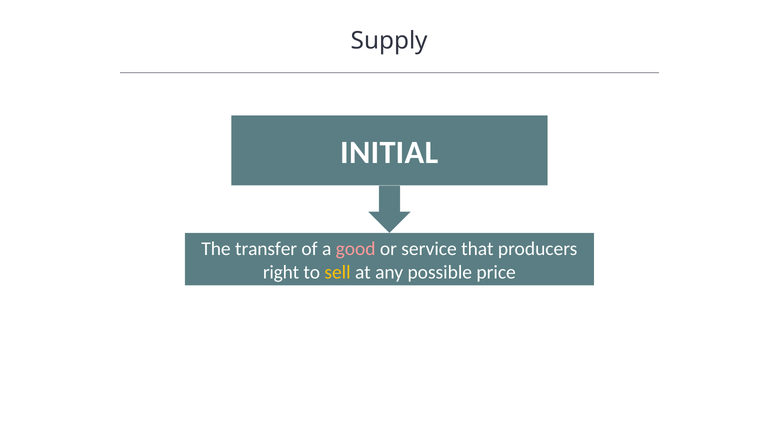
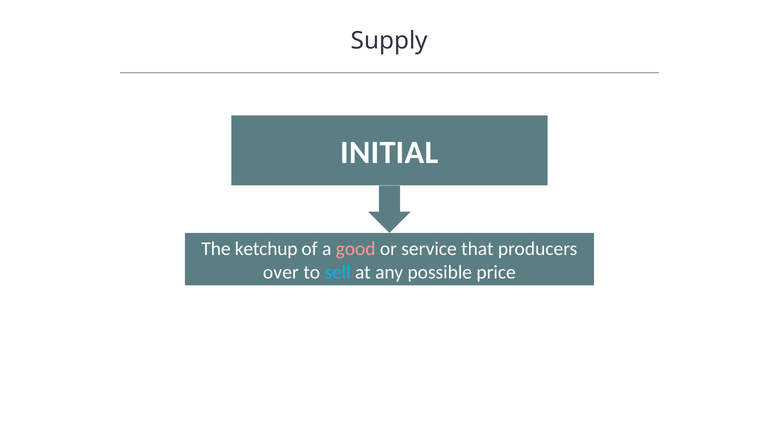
transfer: transfer -> ketchup
right: right -> over
sell colour: yellow -> light blue
